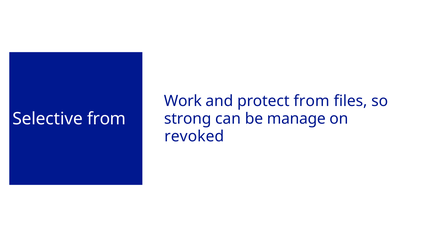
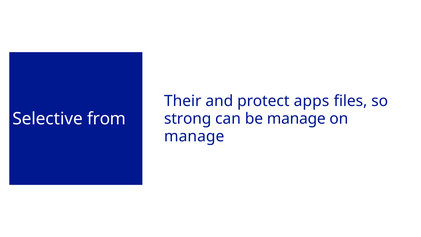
Work: Work -> Their
protect from: from -> apps
revoked at (194, 136): revoked -> manage
